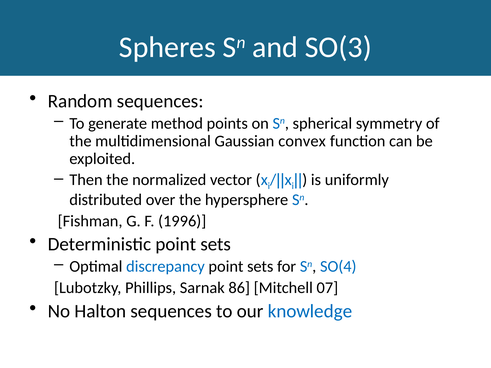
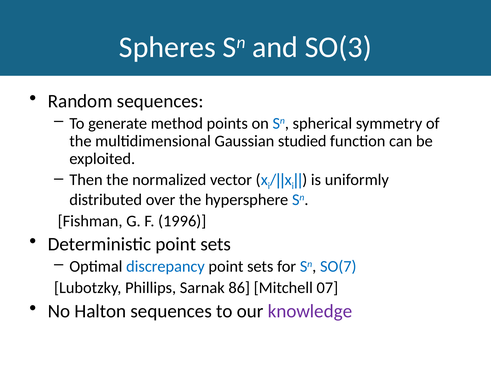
convex: convex -> studied
SO(4: SO(4 -> SO(7
knowledge colour: blue -> purple
